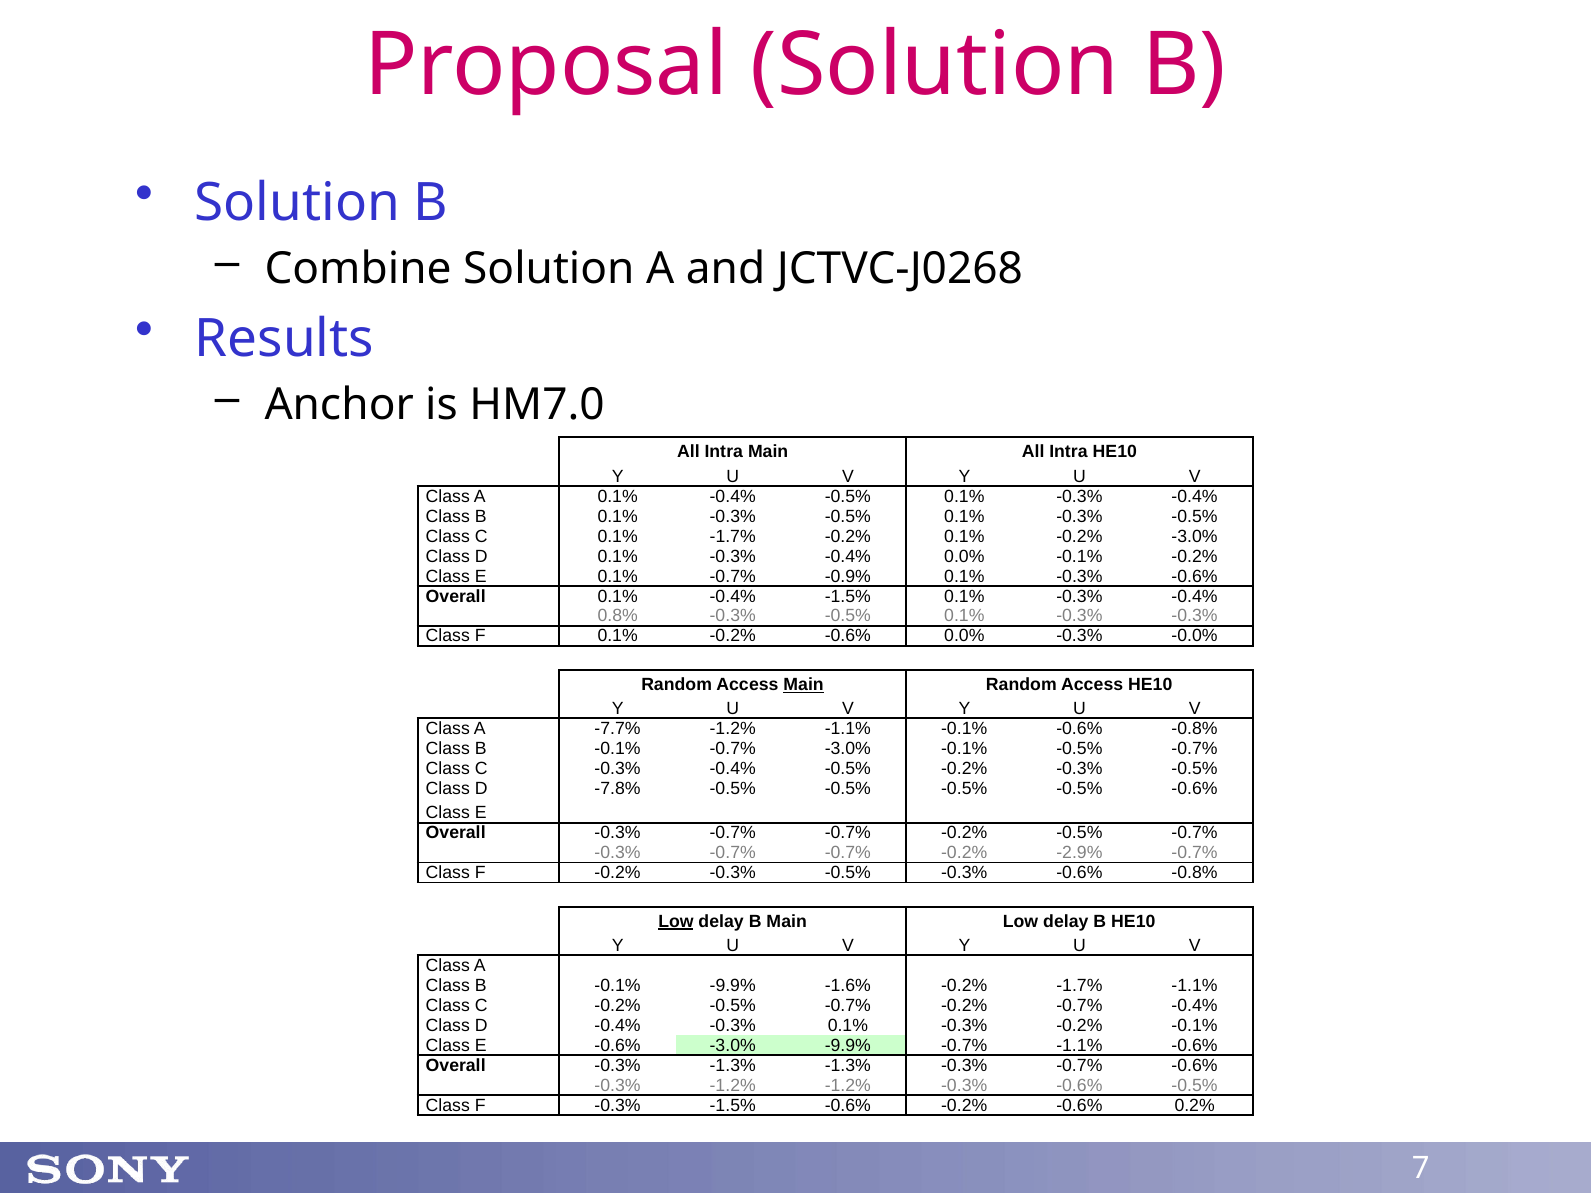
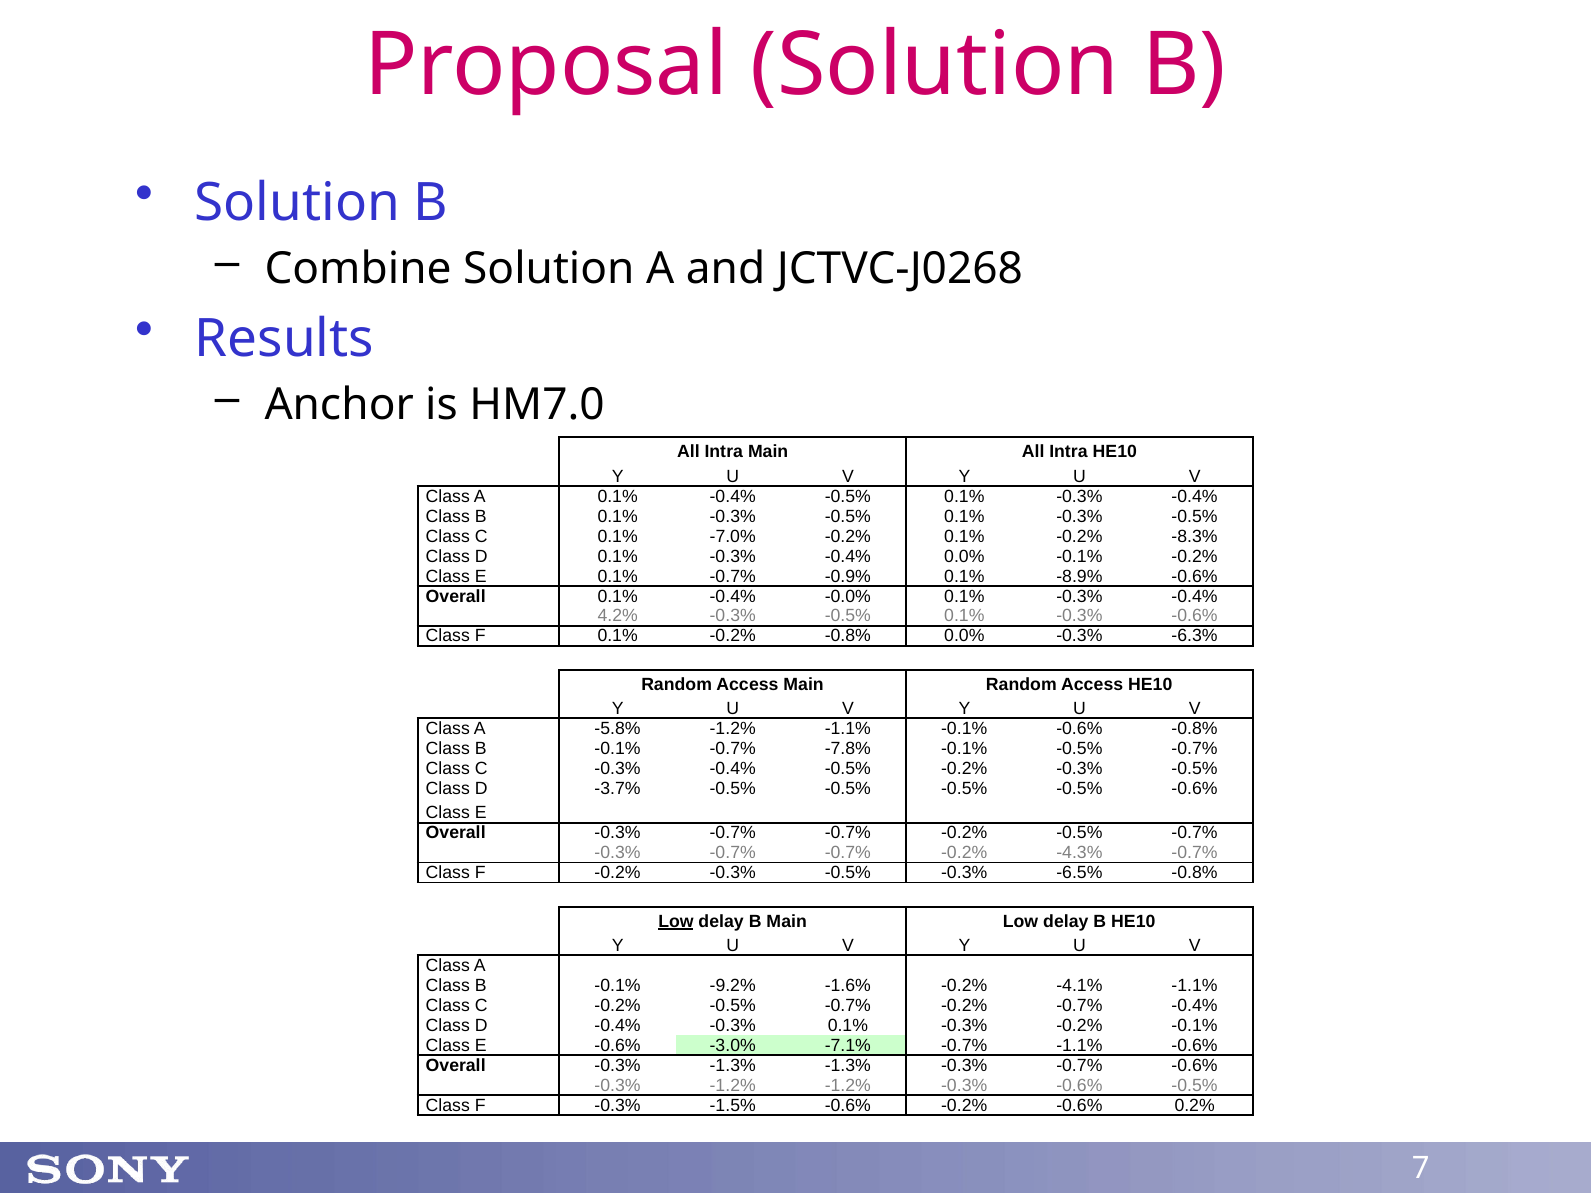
0.1% -1.7%: -1.7% -> -7.0%
-0.2% -3.0%: -3.0% -> -8.3%
-0.9% 0.1% -0.3%: -0.3% -> -8.9%
-0.4% -1.5%: -1.5% -> -0.0%
0.8%: 0.8% -> 4.2%
0.1% -0.3% -0.3%: -0.3% -> -0.6%
0.1% -0.2% -0.6%: -0.6% -> -0.8%
-0.0%: -0.0% -> -6.3%
Main at (804, 685) underline: present -> none
-7.7%: -7.7% -> -5.8%
-0.7% -3.0%: -3.0% -> -7.8%
-7.8%: -7.8% -> -3.7%
-2.9%: -2.9% -> -4.3%
-0.5% -0.3% -0.6%: -0.6% -> -6.5%
-0.1% -9.9%: -9.9% -> -9.2%
-0.2% -1.7%: -1.7% -> -4.1%
-3.0% -9.9%: -9.9% -> -7.1%
